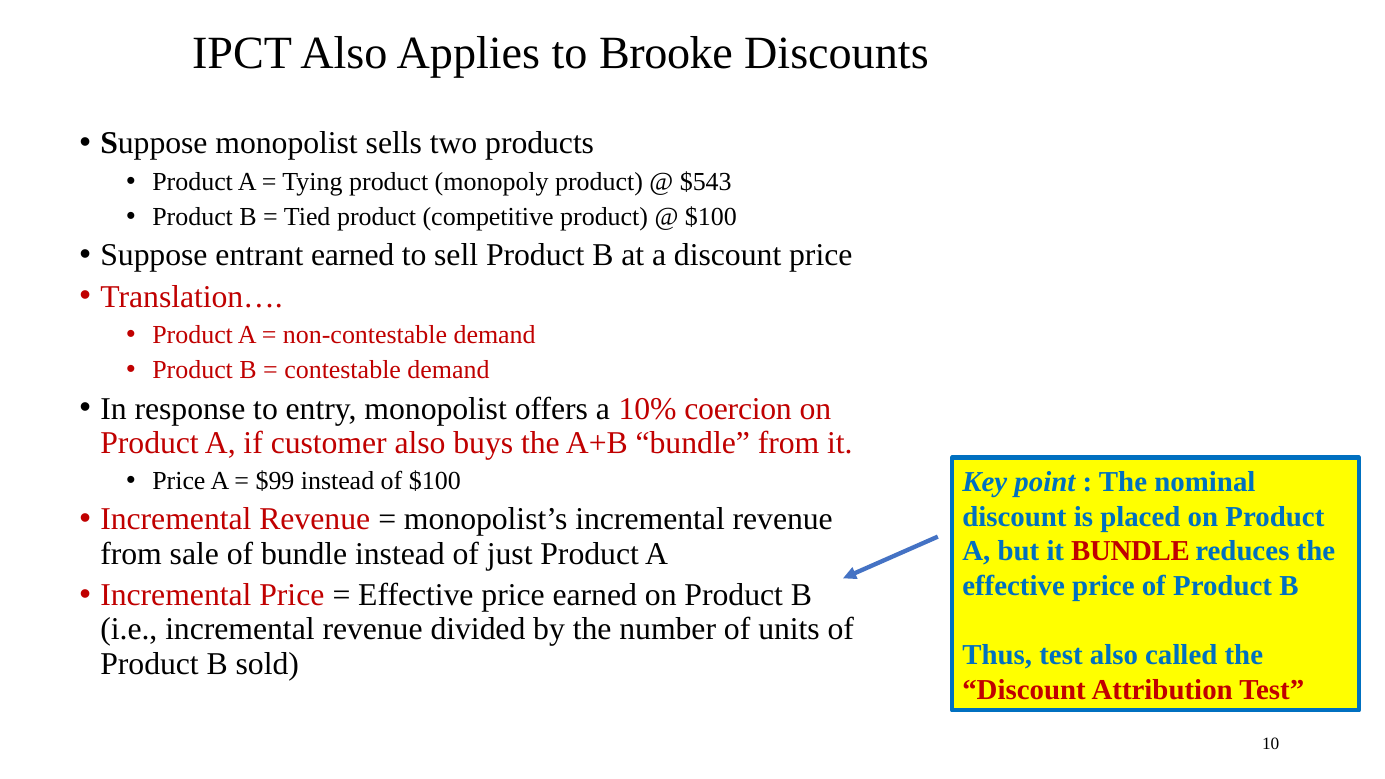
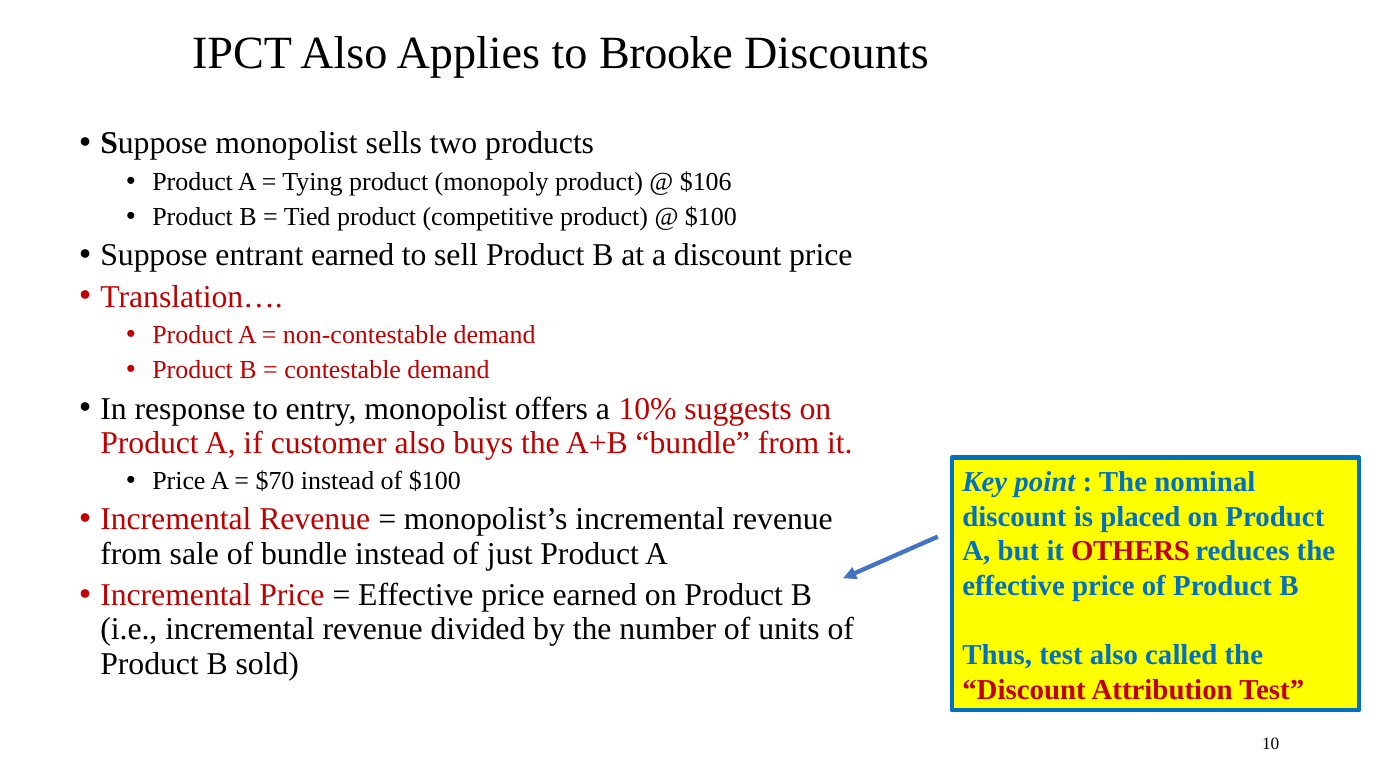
$543: $543 -> $106
coercion: coercion -> suggests
$99: $99 -> $70
it BUNDLE: BUNDLE -> OTHERS
